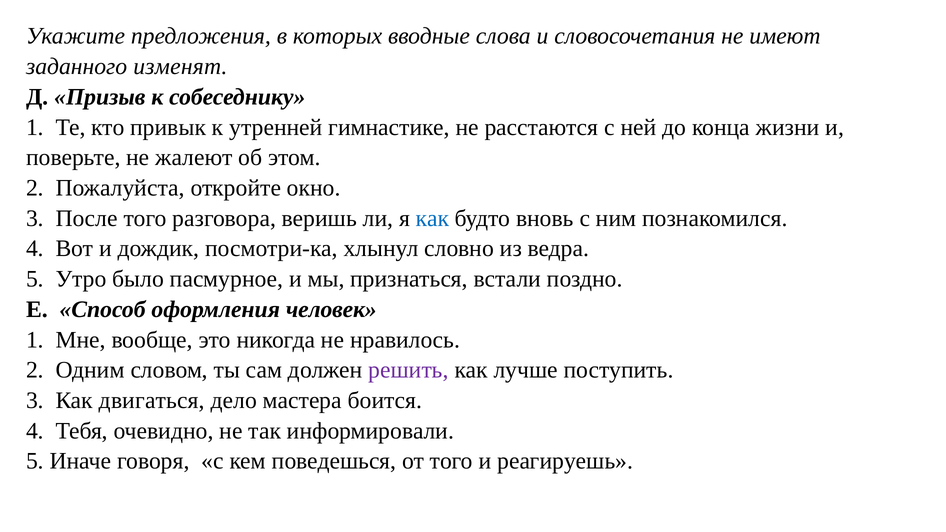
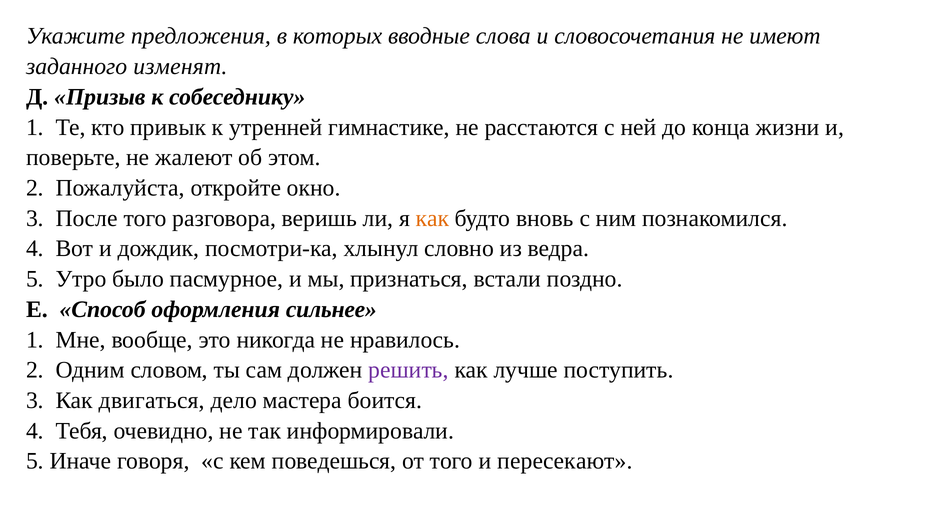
как at (432, 218) colour: blue -> orange
человек: человек -> сильнее
реагируешь: реагируешь -> пересекают
